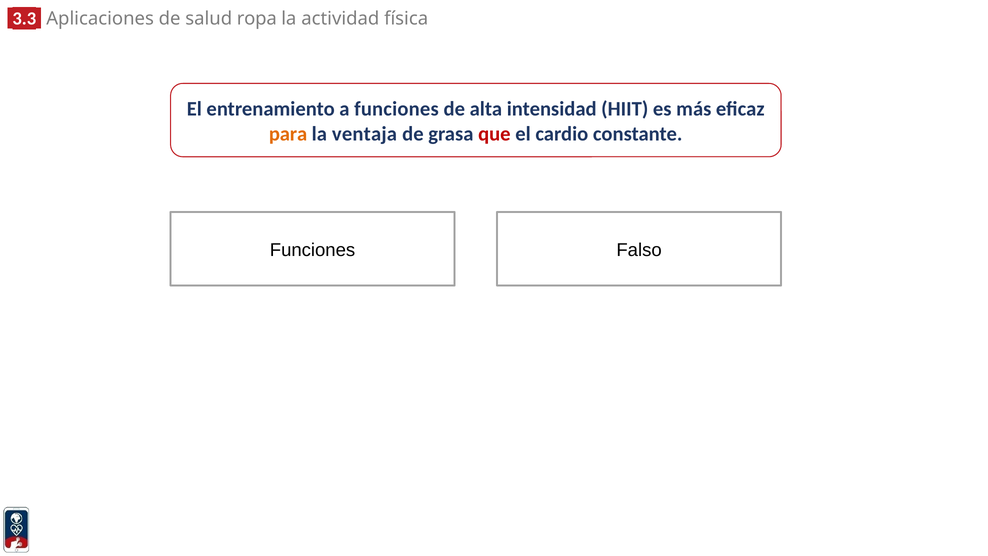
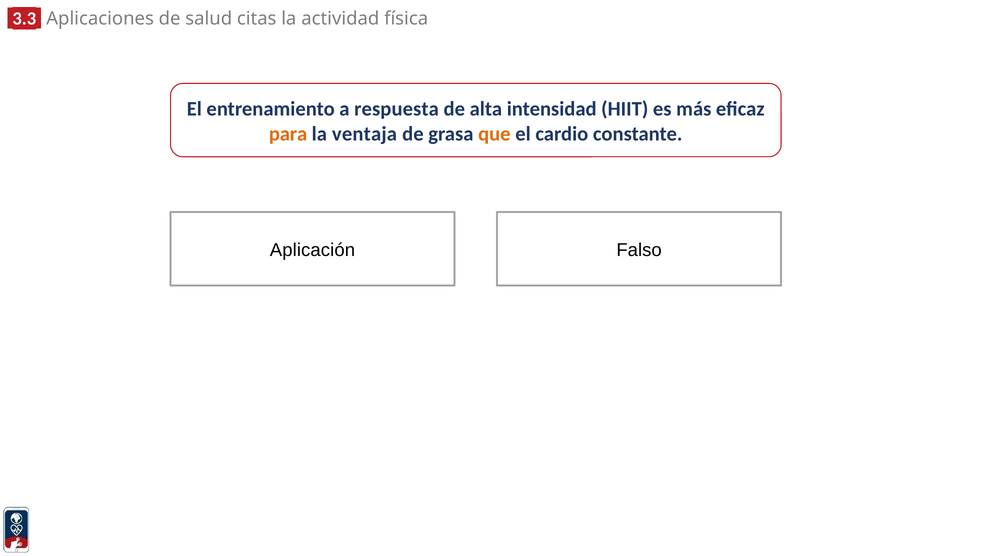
ropa: ropa -> citas
a funciones: funciones -> respuesta
que colour: red -> orange
Funciones at (313, 250): Funciones -> Aplicación
